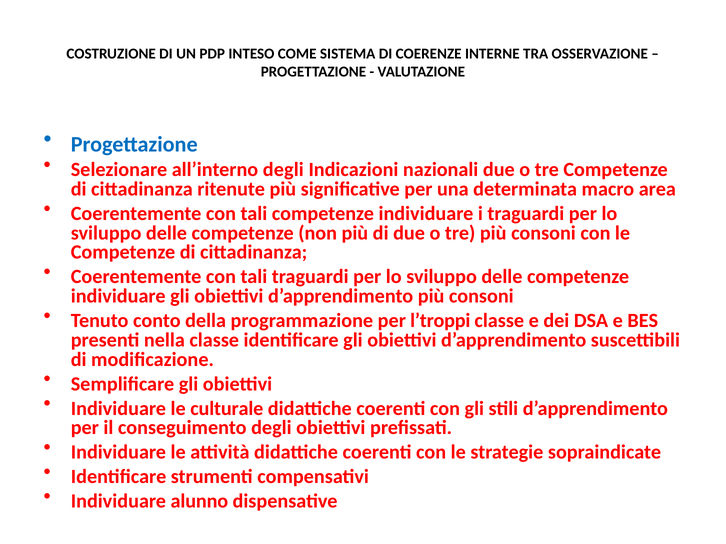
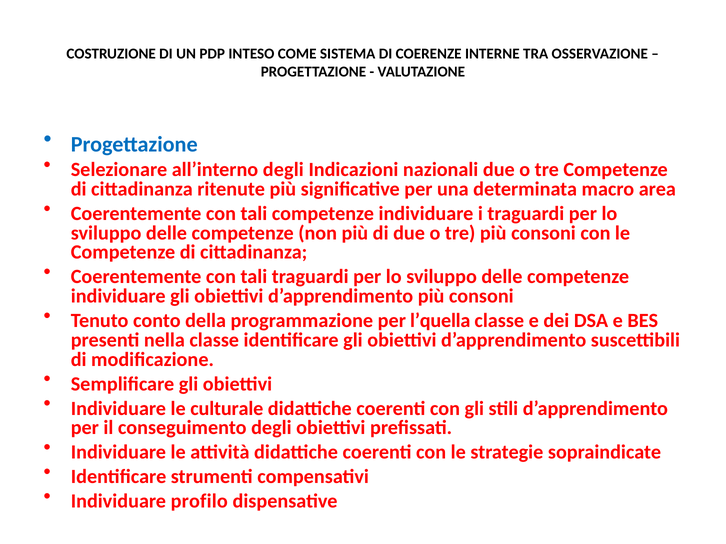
l’troppi: l’troppi -> l’quella
alunno: alunno -> profilo
